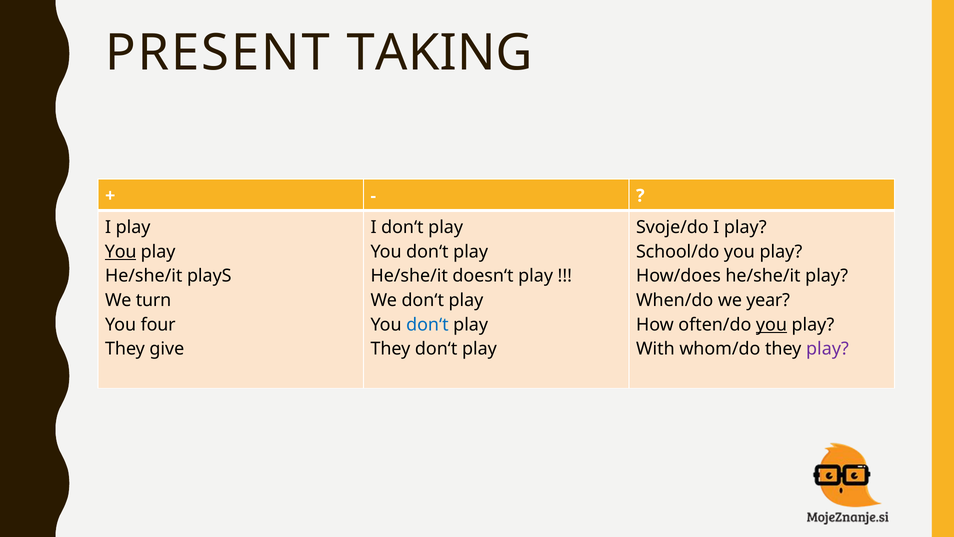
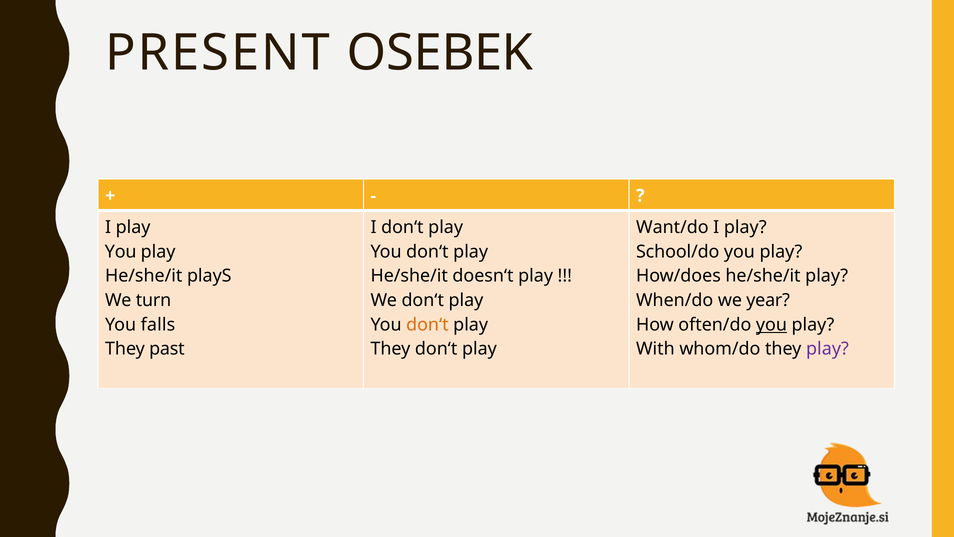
TAKING: TAKING -> OSEBEK
Svoje/do: Svoje/do -> Want/do
You at (121, 251) underline: present -> none
four: four -> falls
don‘t at (427, 324) colour: blue -> orange
give: give -> past
